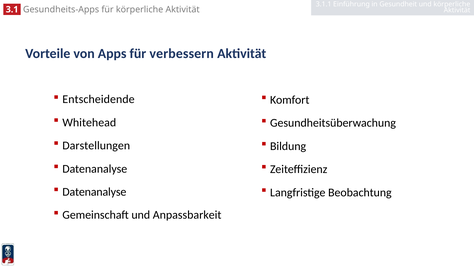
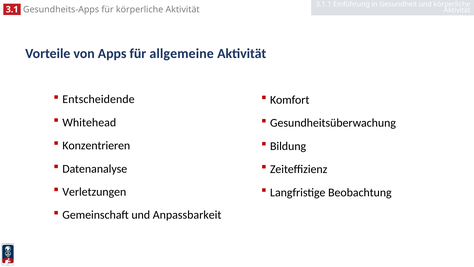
verbessern: verbessern -> allgemeine
Darstellungen: Darstellungen -> Konzentrieren
Datenanalyse at (94, 192): Datenanalyse -> Verletzungen
